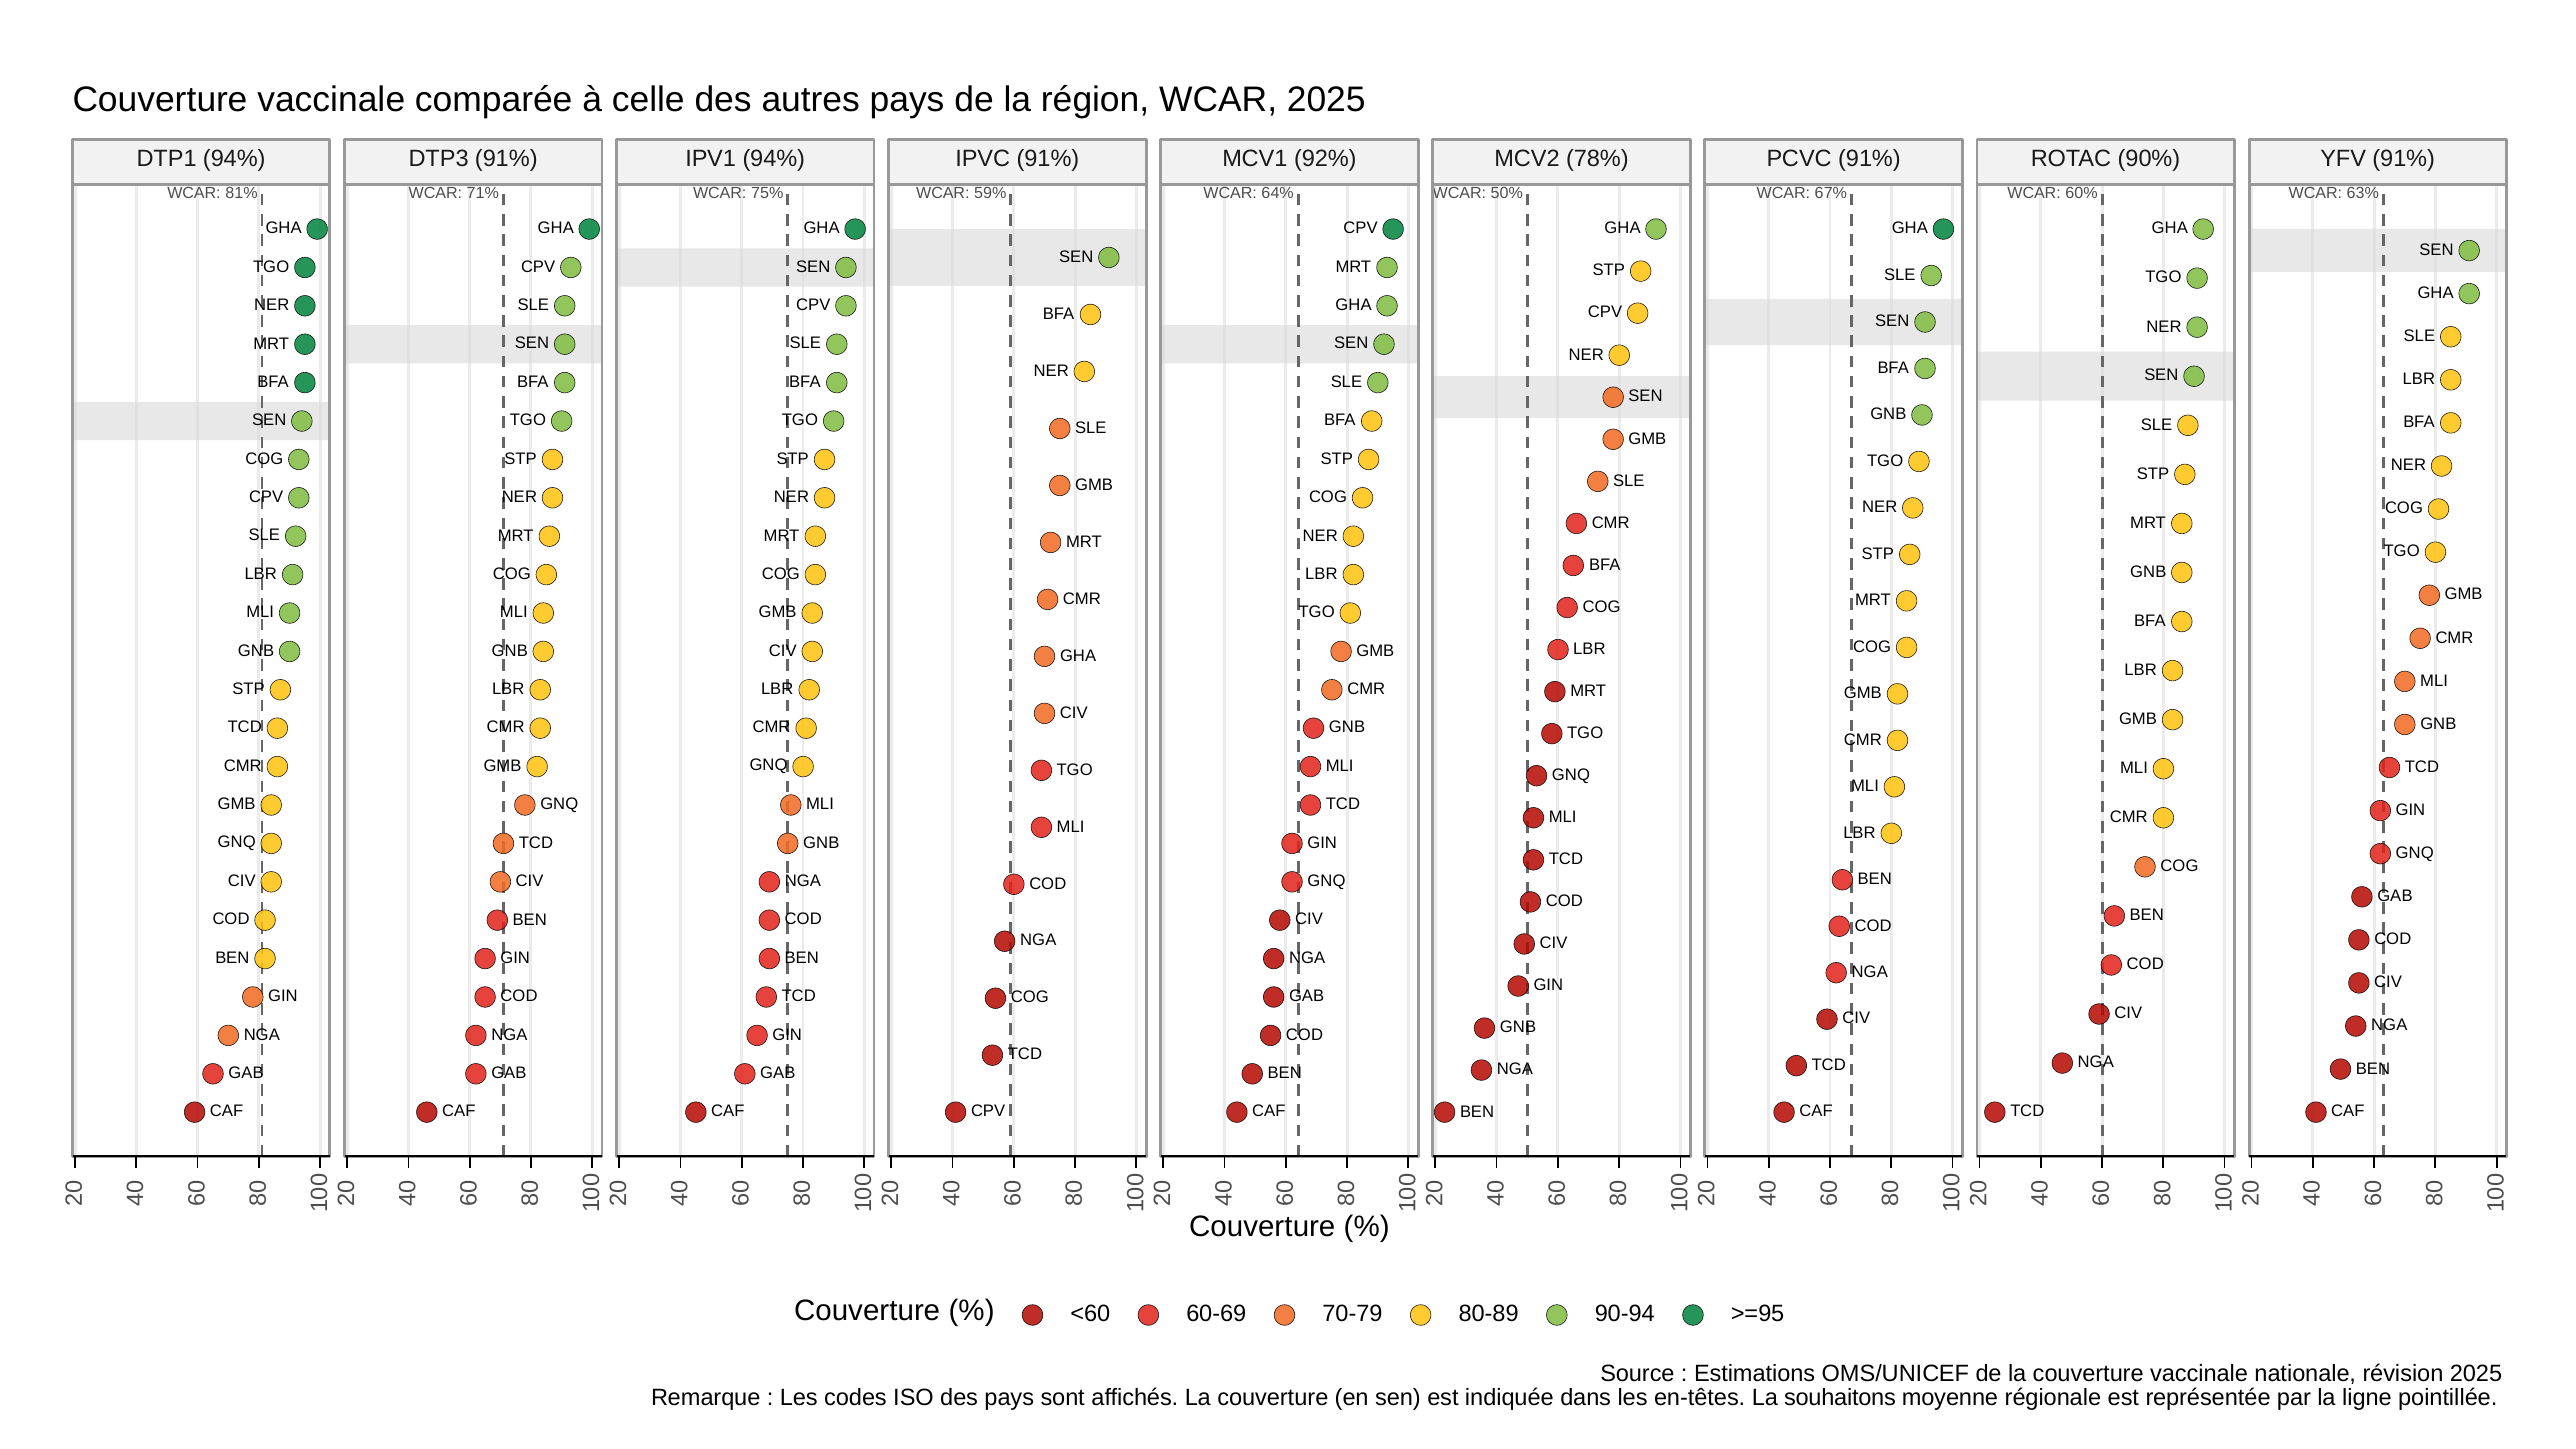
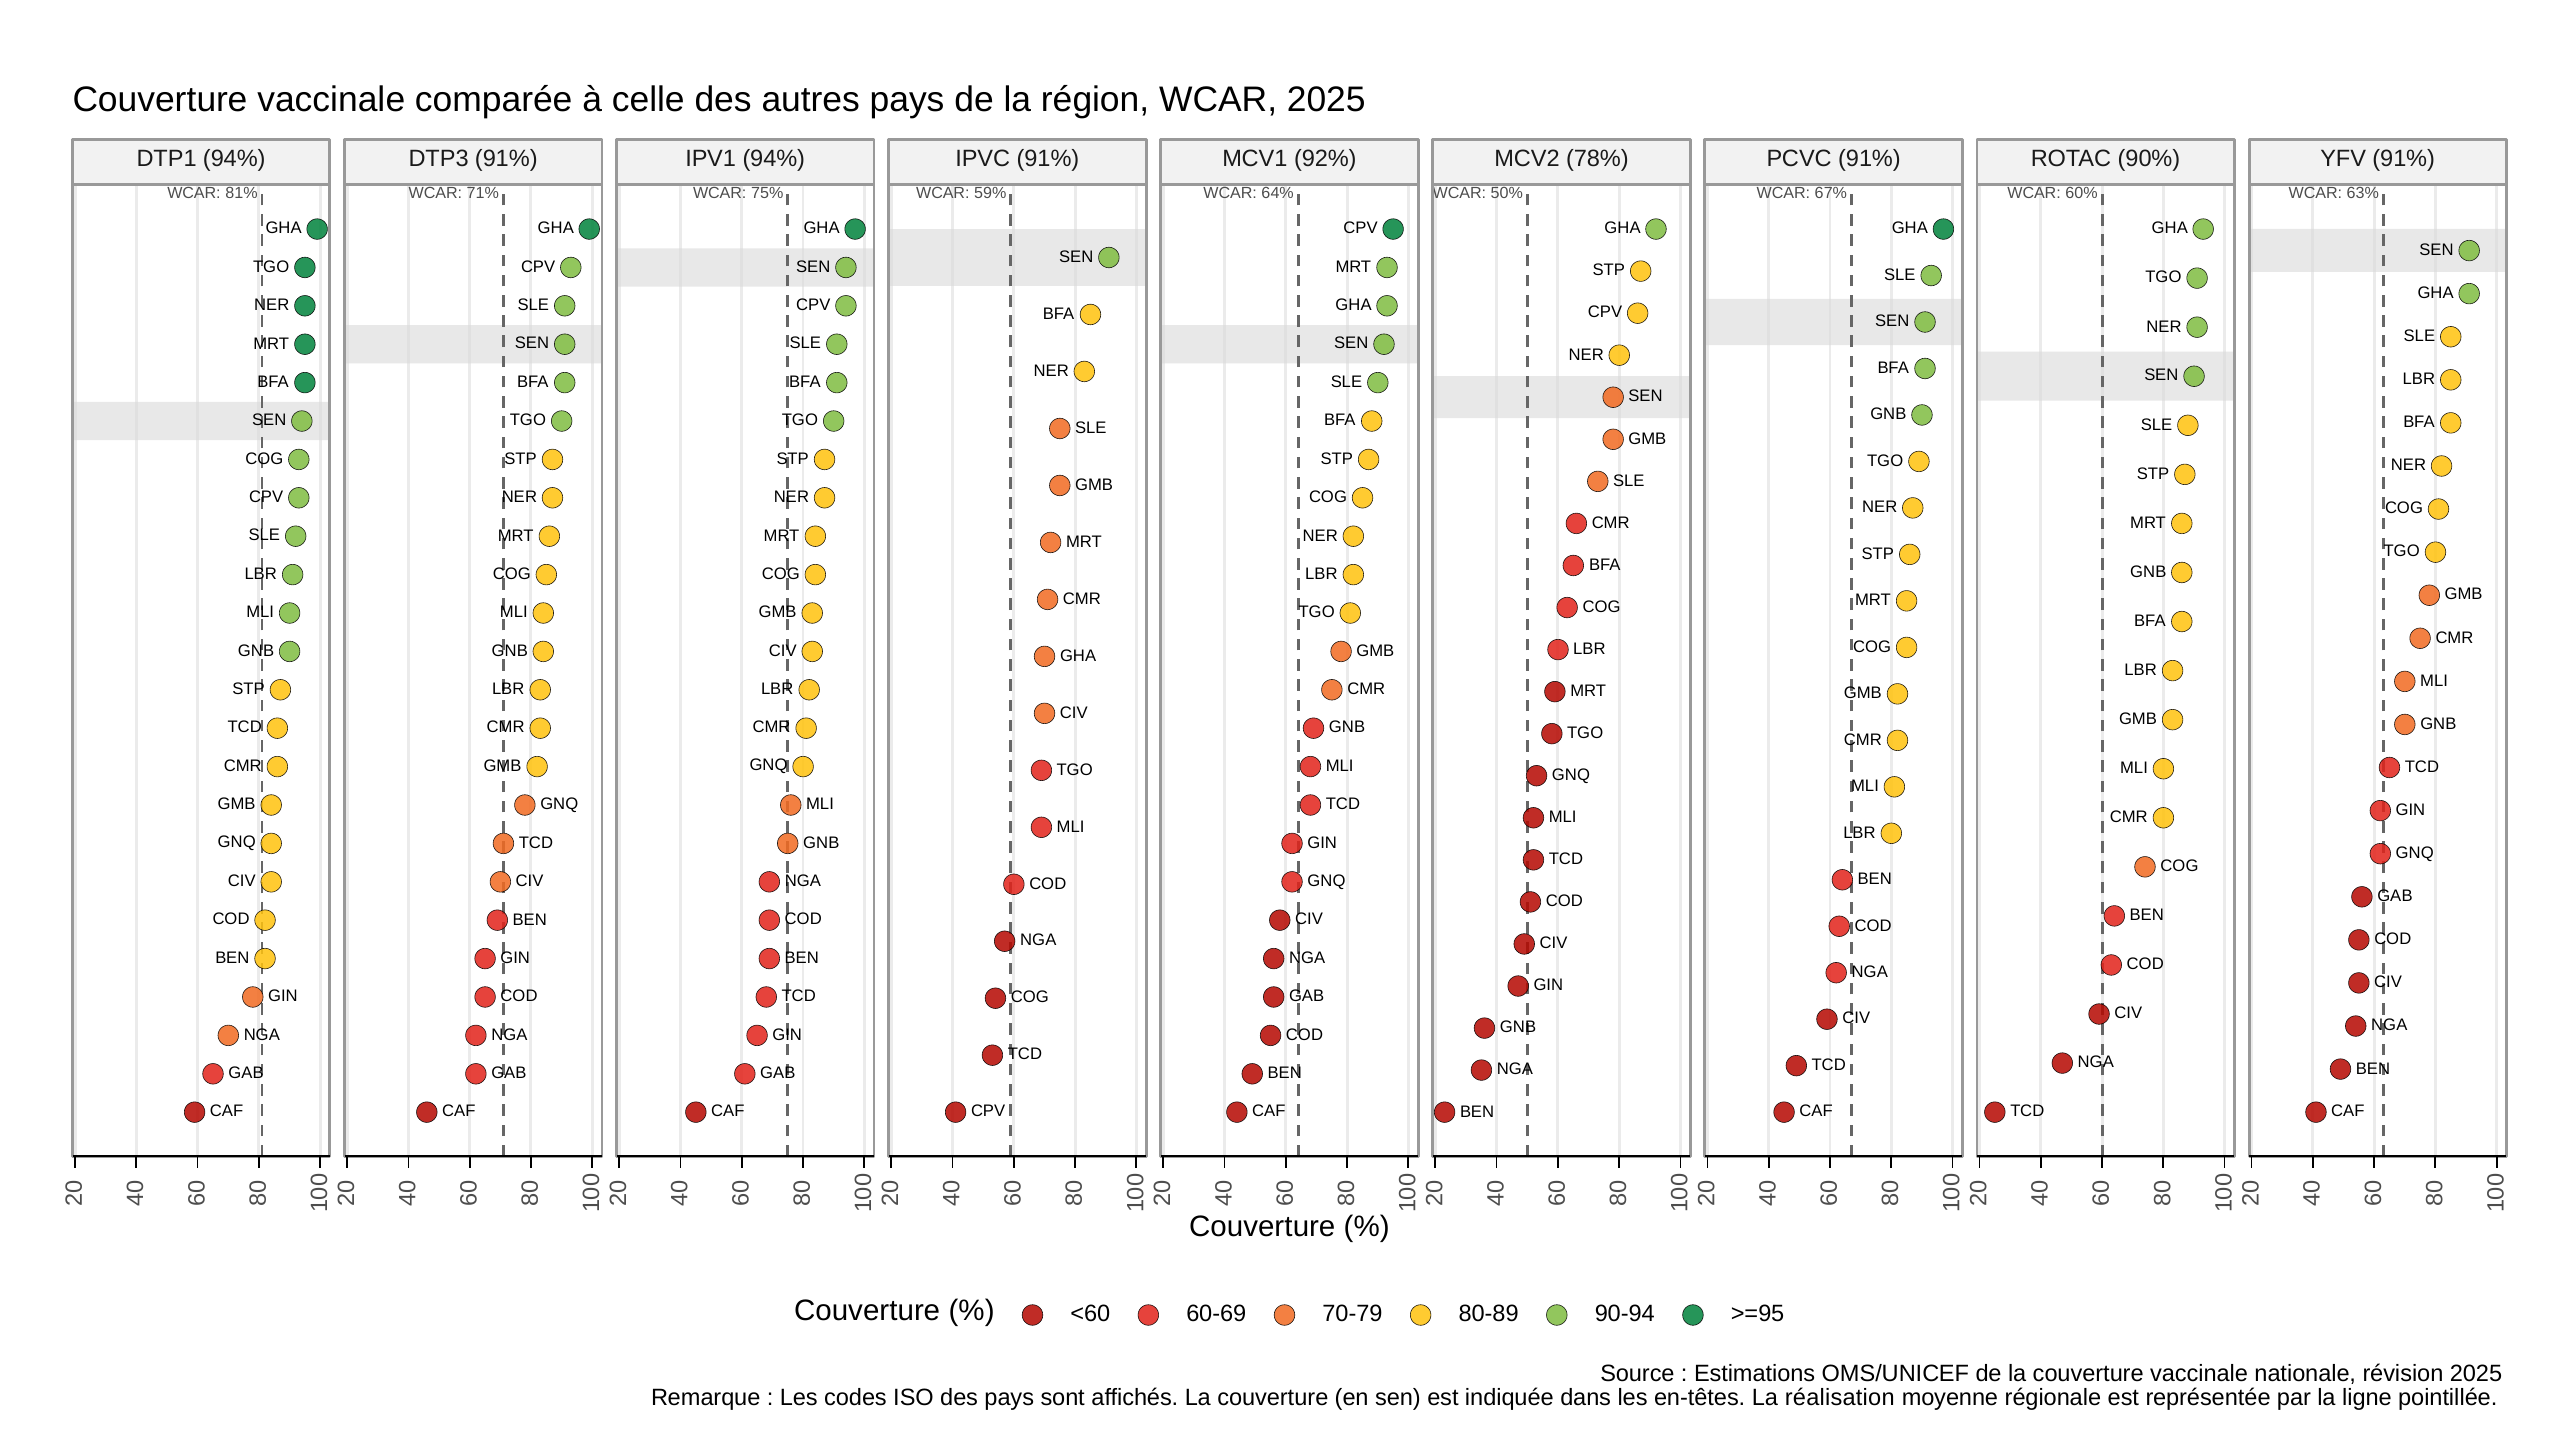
souhaitons: souhaitons -> réalisation
